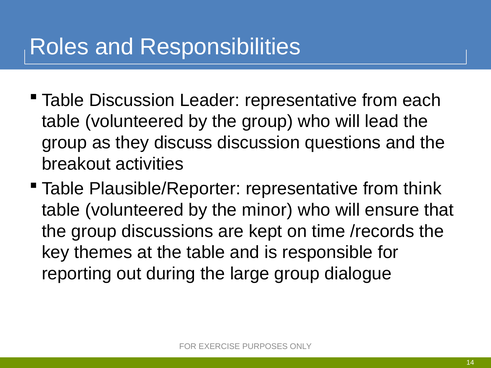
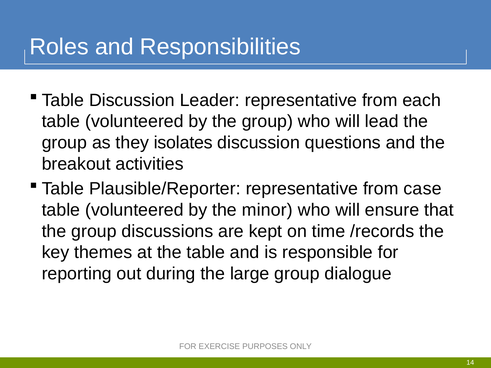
discuss: discuss -> isolates
think: think -> case
